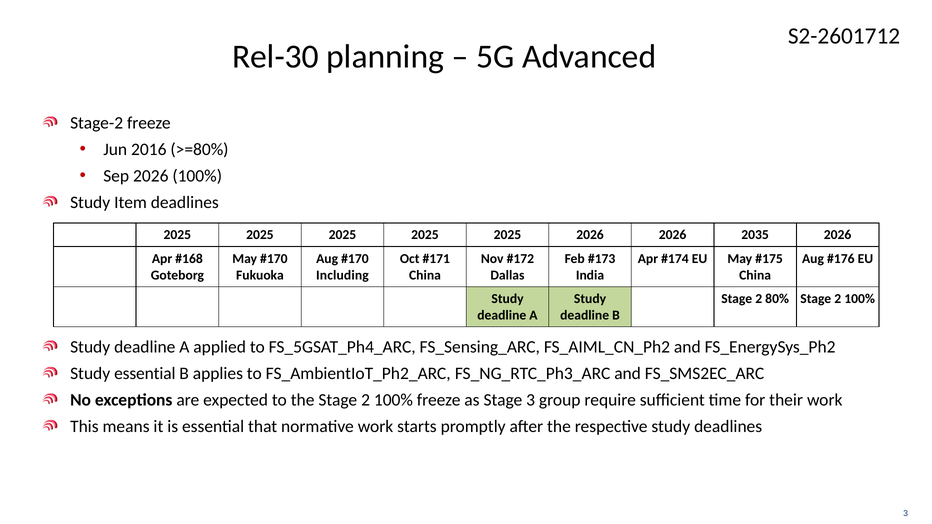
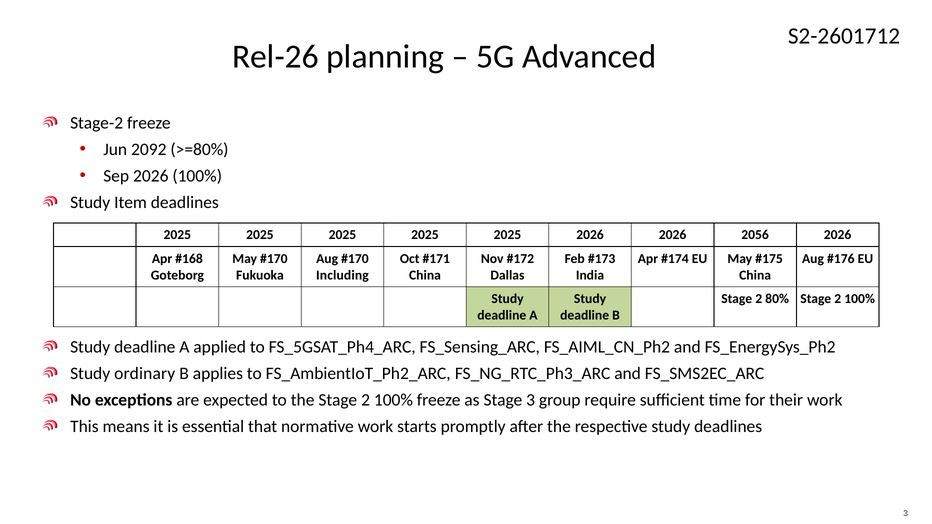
Rel-30: Rel-30 -> Rel-26
2016: 2016 -> 2092
2035: 2035 -> 2056
Study essential: essential -> ordinary
